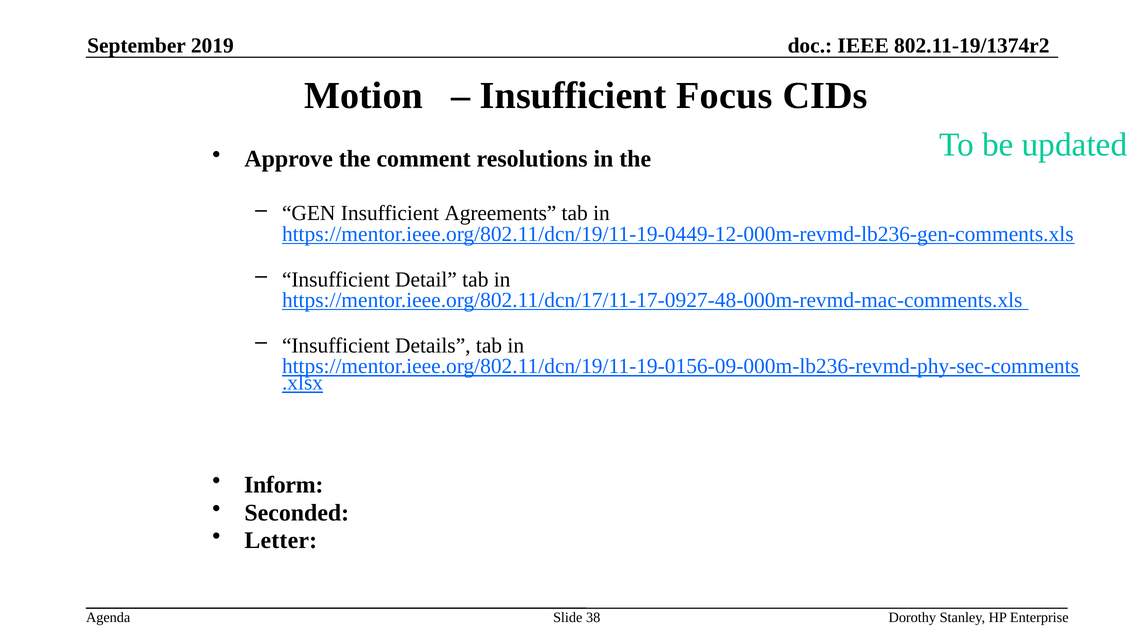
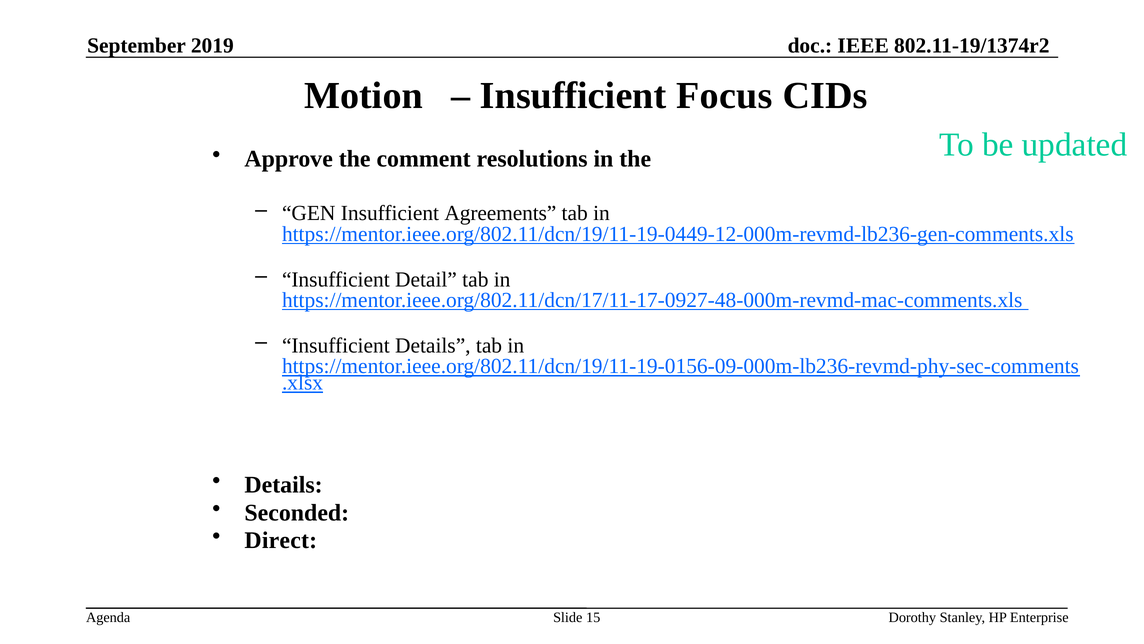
Inform at (284, 485): Inform -> Details
Letter: Letter -> Direct
38: 38 -> 15
